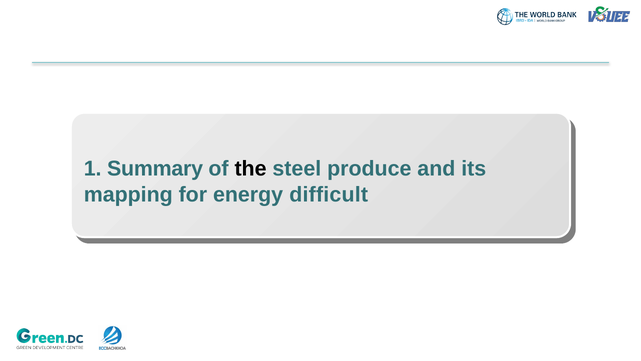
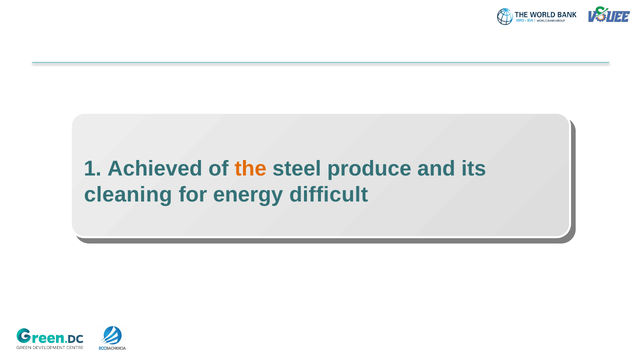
Summary: Summary -> Achieved
the colour: black -> orange
mapping: mapping -> cleaning
